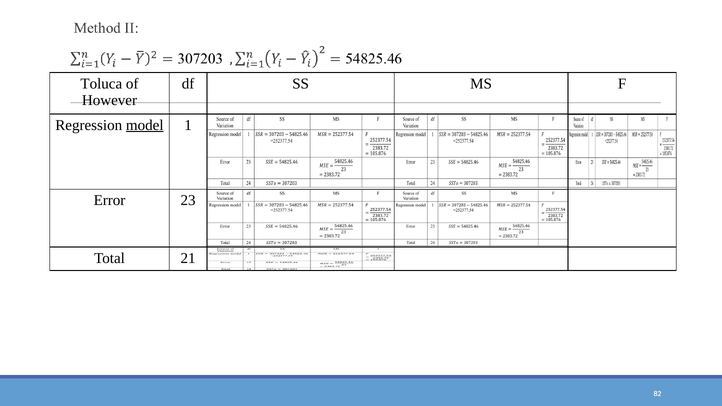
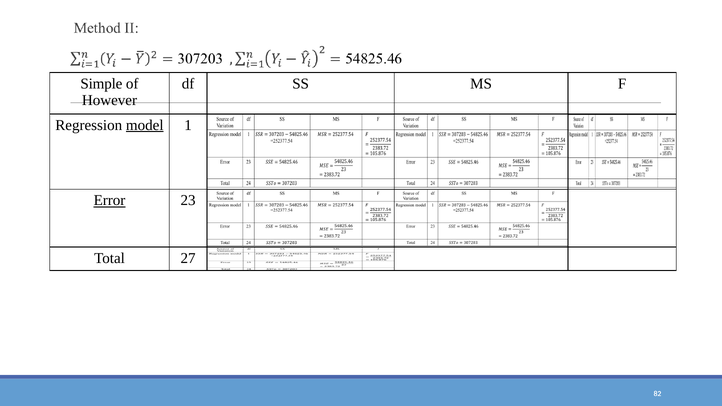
Toluca: Toluca -> Simple
Error underline: none -> present
21: 21 -> 27
